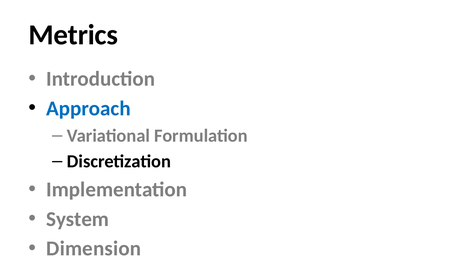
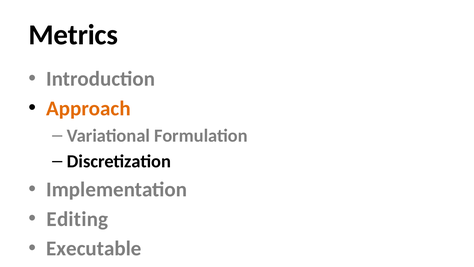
Approach colour: blue -> orange
System: System -> Editing
Dimension: Dimension -> Executable
